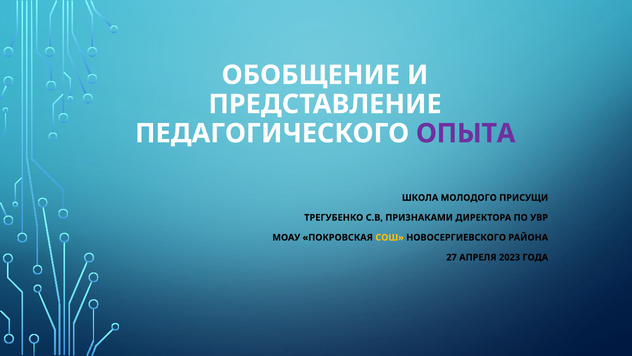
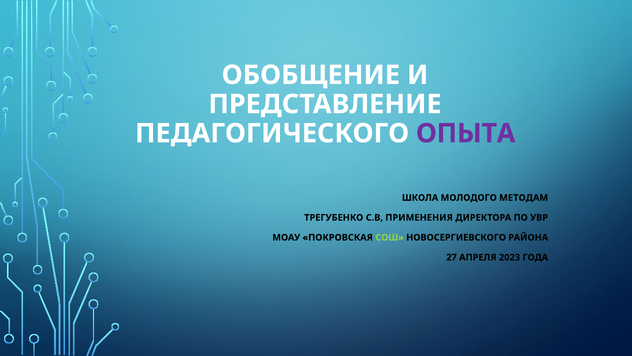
ПРИСУЩИ: ПРИСУЩИ -> МЕТОДАМ
ПРИЗНАКАМИ: ПРИЗНАКАМИ -> ПРИМЕНЕНИЯ
СОШ colour: yellow -> light green
